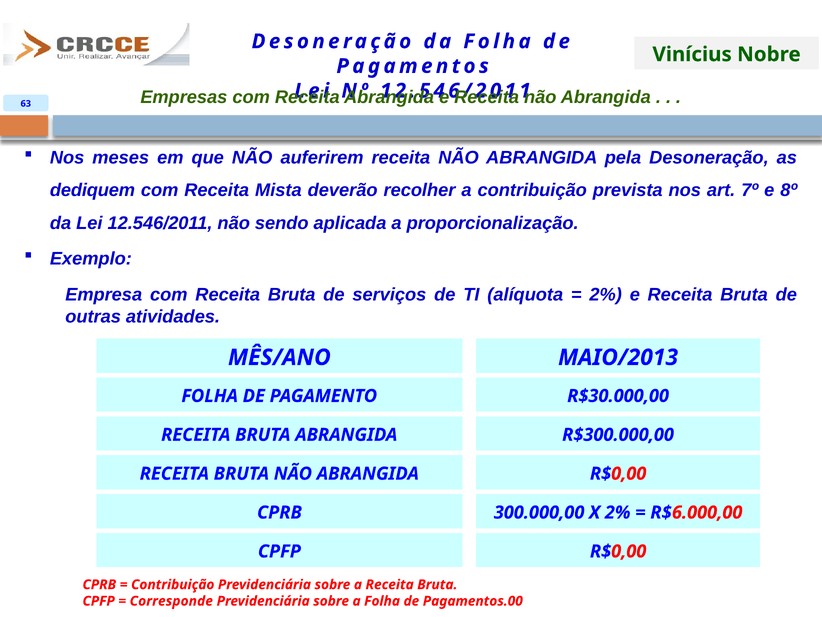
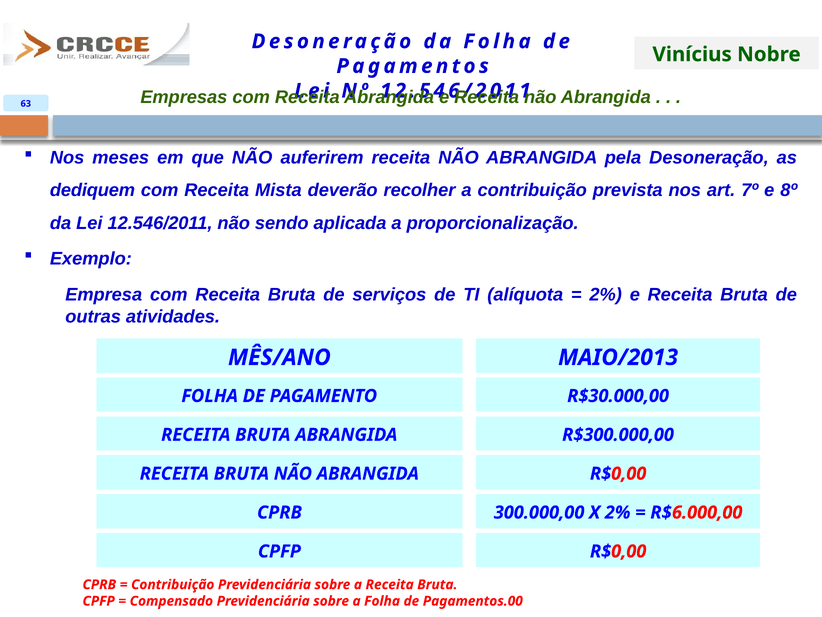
Corresponde: Corresponde -> Compensado
